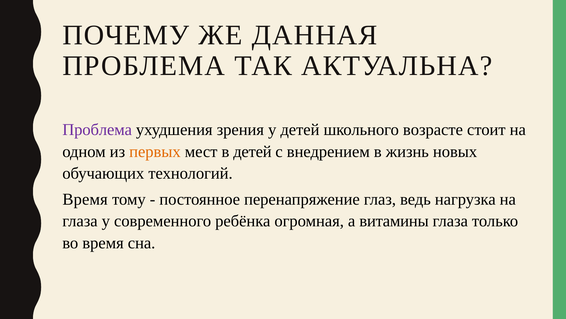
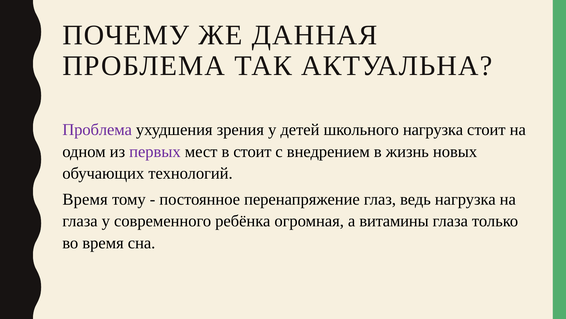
школьного возрасте: возрасте -> нагрузка
первых colour: orange -> purple
в детей: детей -> стоит
